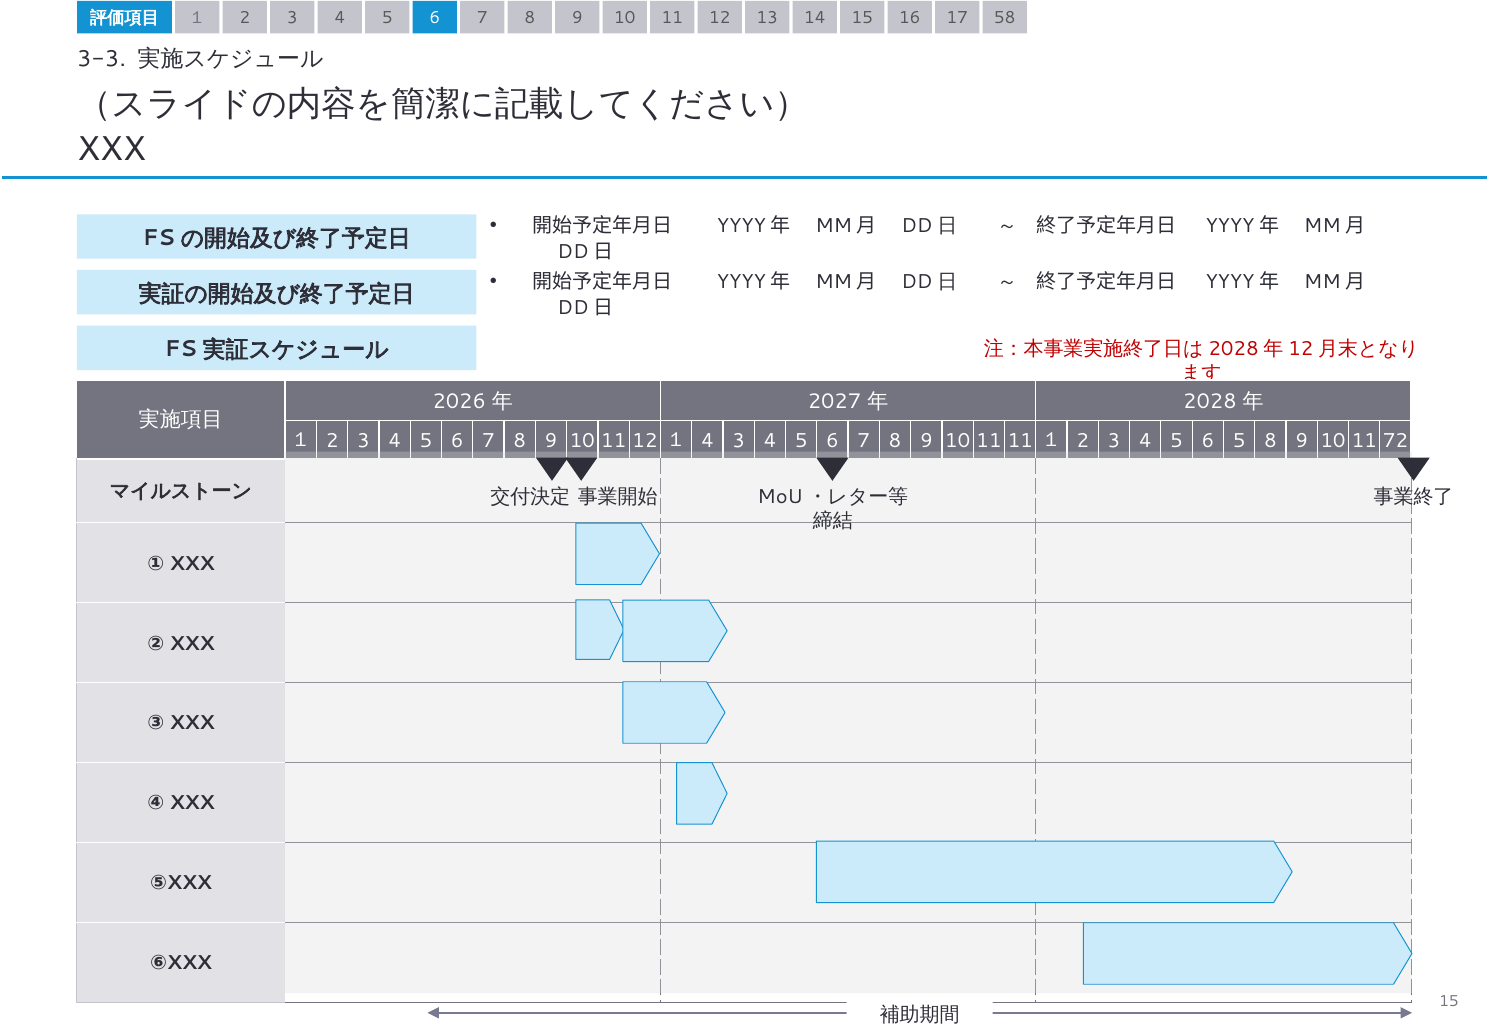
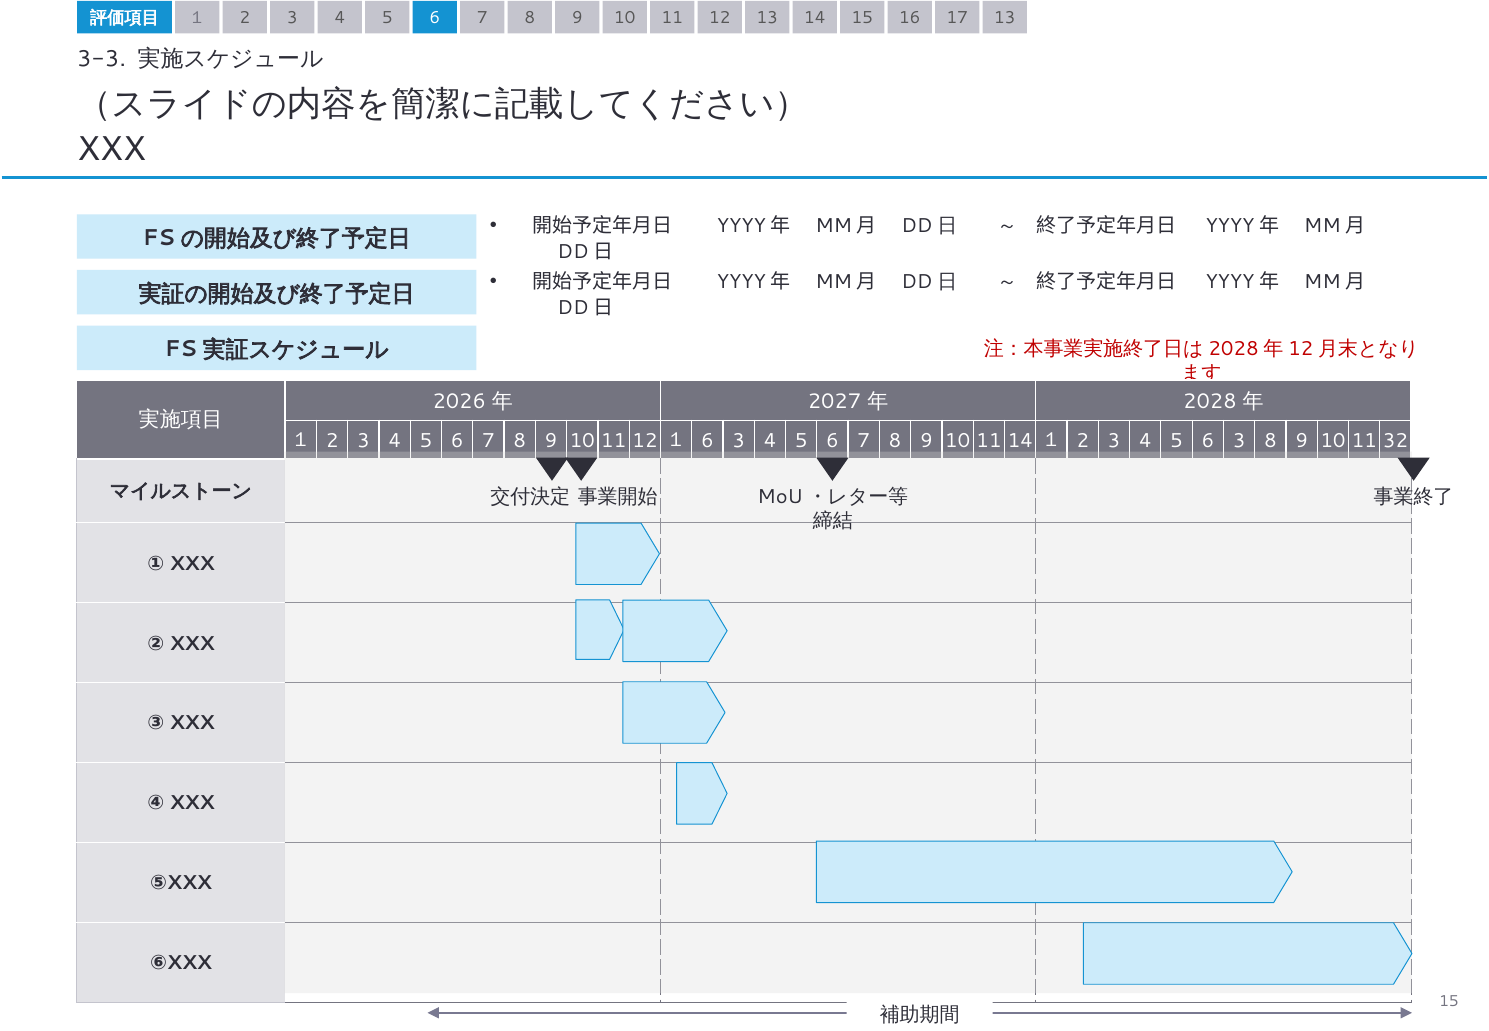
17 58: 58 -> 13
１ 4: 4 -> 6
11 11: 11 -> 14
5 6 5: 5 -> 3
72: 72 -> 32
